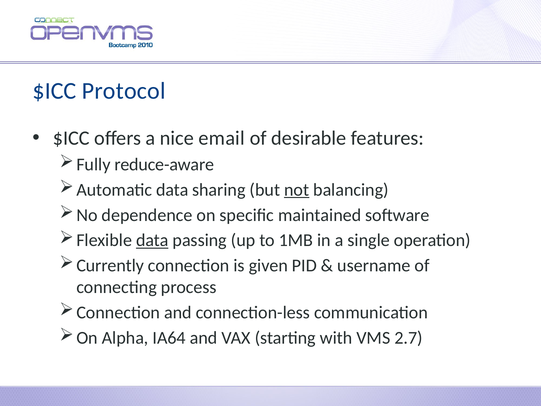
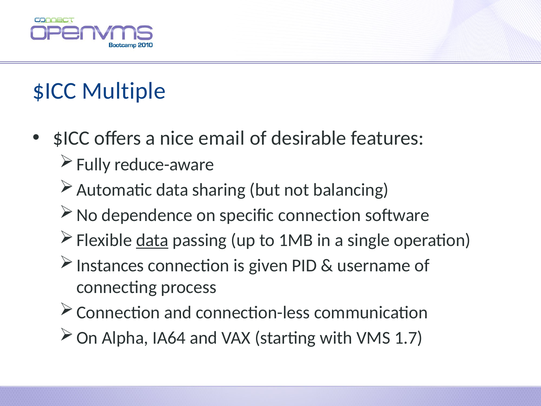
Protocol: Protocol -> Multiple
not underline: present -> none
specific maintained: maintained -> connection
Currently: Currently -> Instances
2.7: 2.7 -> 1.7
